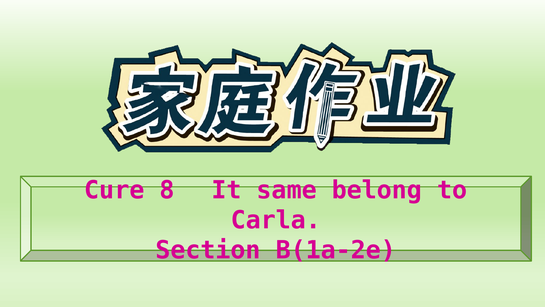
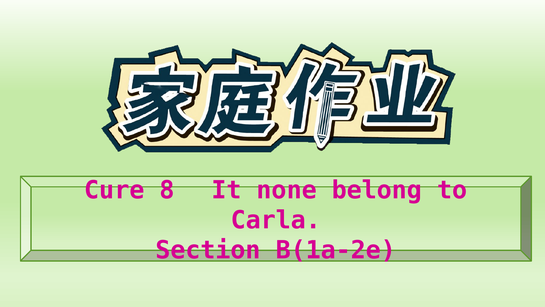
same: same -> none
